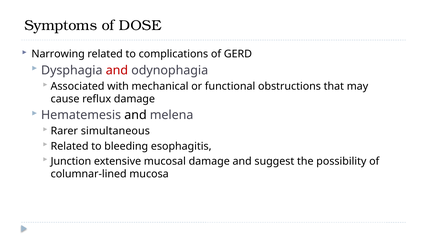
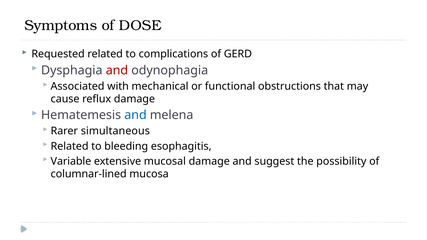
Narrowing: Narrowing -> Requested
and at (135, 115) colour: black -> blue
Junction: Junction -> Variable
